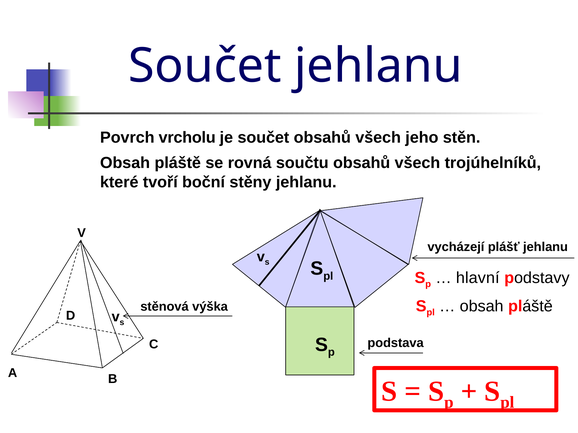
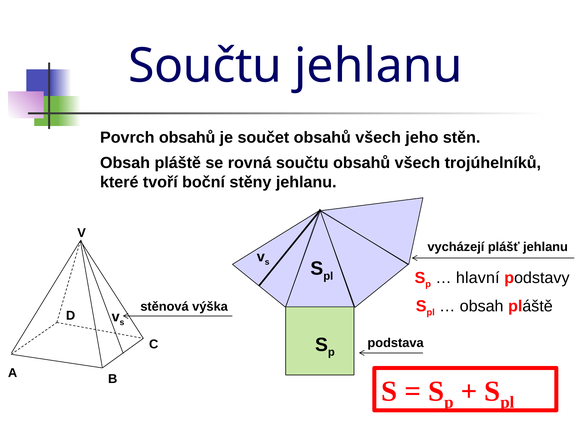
Součet at (205, 66): Součet -> Součtu
Povrch vrcholu: vrcholu -> obsahů
